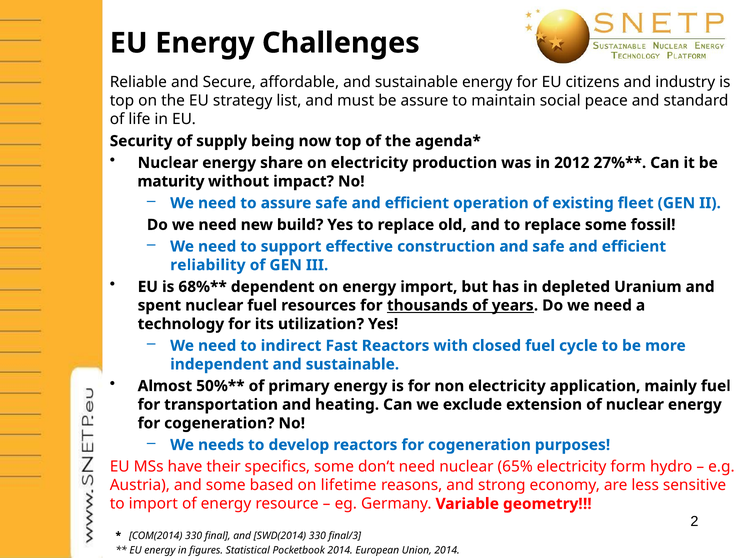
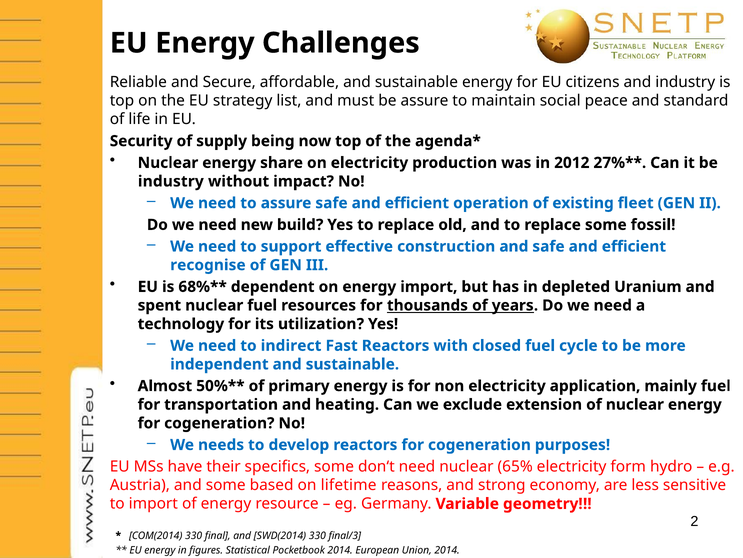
maturity at (171, 181): maturity -> industry
reliability: reliability -> recognise
